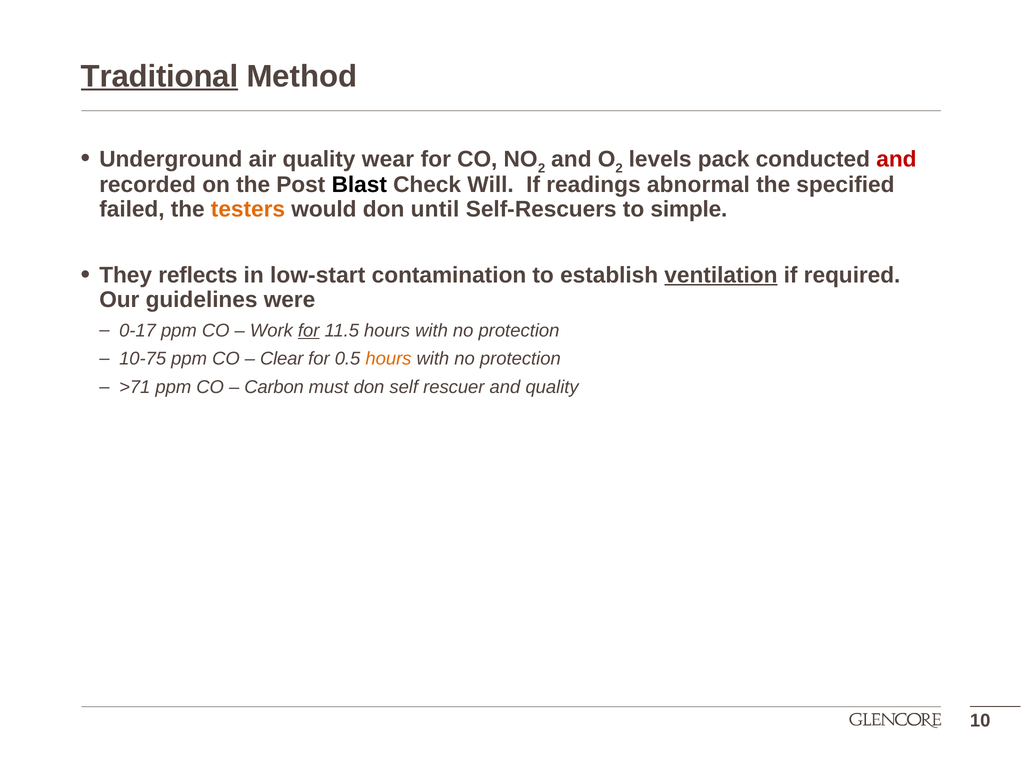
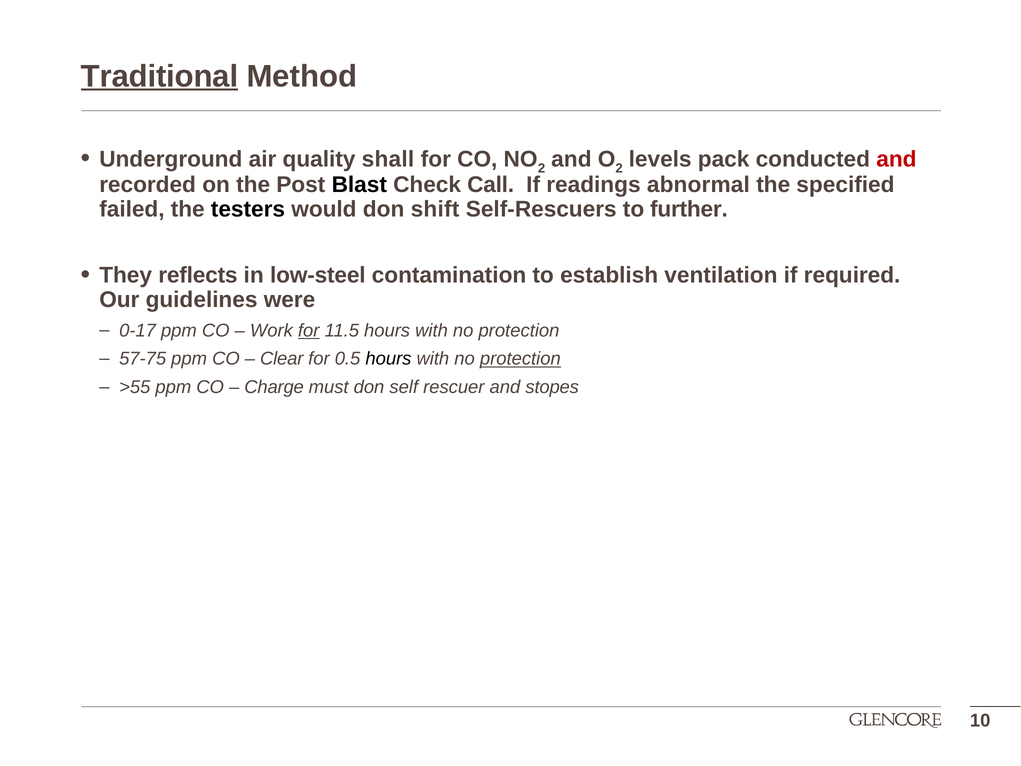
wear: wear -> shall
Will: Will -> Call
testers colour: orange -> black
until: until -> shift
simple: simple -> further
low-start: low-start -> low-steel
ventilation underline: present -> none
10-75: 10-75 -> 57-75
hours at (388, 359) colour: orange -> black
protection at (520, 359) underline: none -> present
>71: >71 -> >55
Carbon: Carbon -> Charge
and quality: quality -> stopes
